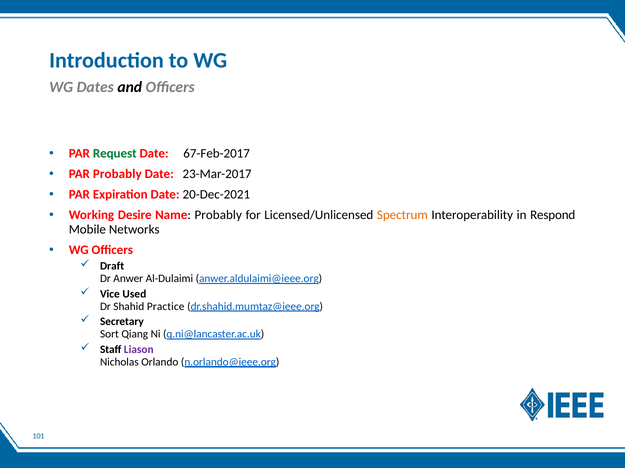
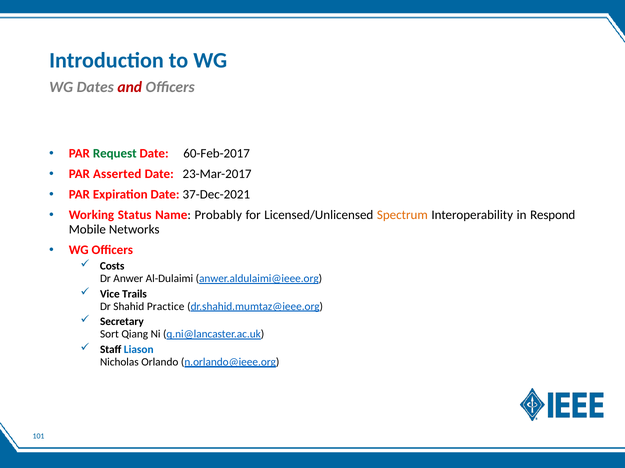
and colour: black -> red
67-Feb-2017: 67-Feb-2017 -> 60-Feb-2017
PAR Probably: Probably -> Asserted
20-Dec-2021: 20-Dec-2021 -> 37-Dec-2021
Desire: Desire -> Status
Draft: Draft -> Costs
Used: Used -> Trails
Liason colour: purple -> blue
